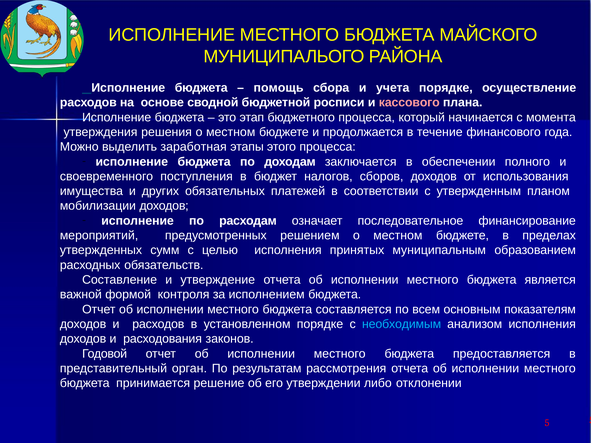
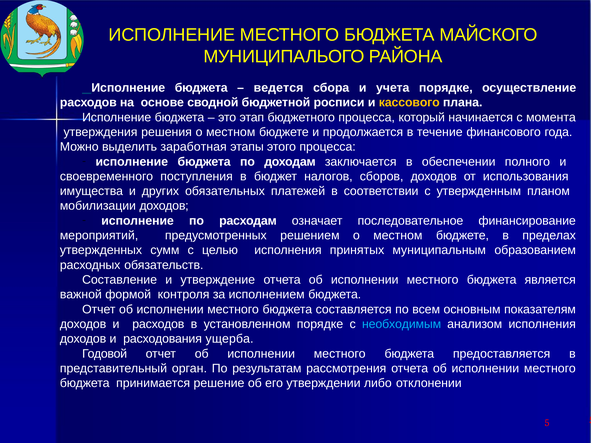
помощь: помощь -> ведется
кассового colour: pink -> yellow
законов: законов -> ущерба
